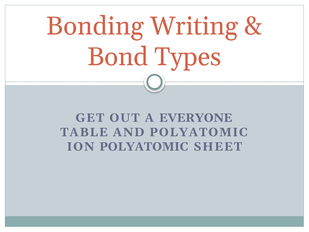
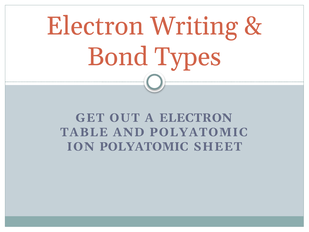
Bonding at (95, 26): Bonding -> Electron
A EVERYONE: EVERYONE -> ELECTRON
